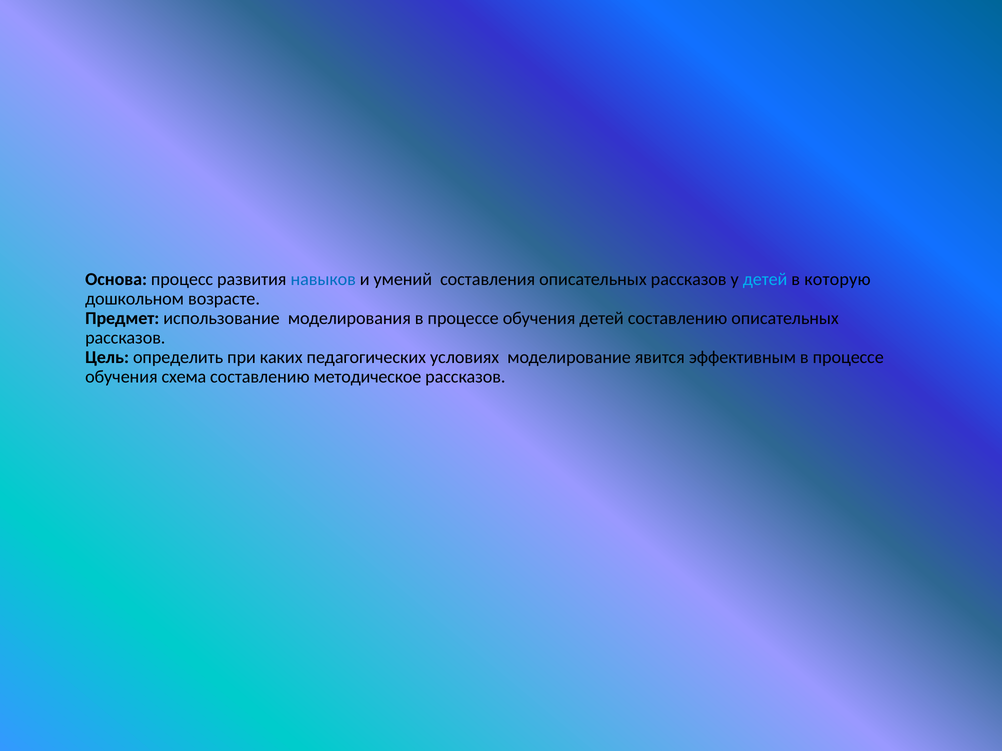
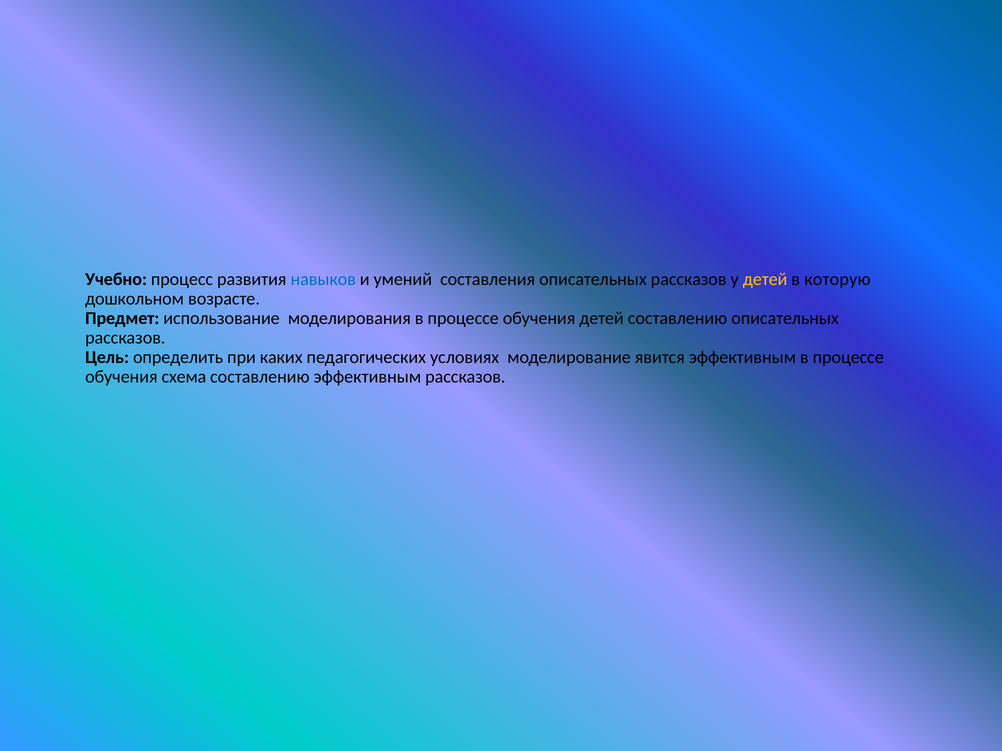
Основа: Основа -> Учебно
детей at (765, 279) colour: light blue -> yellow
составлению методическое: методическое -> эффективным
